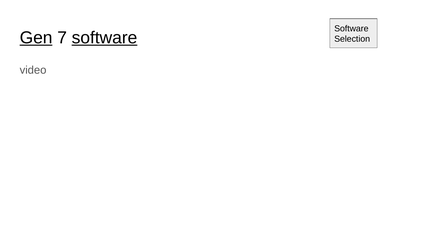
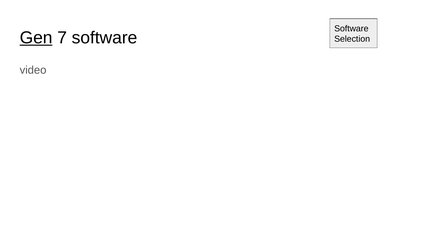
software at (105, 38) underline: present -> none
